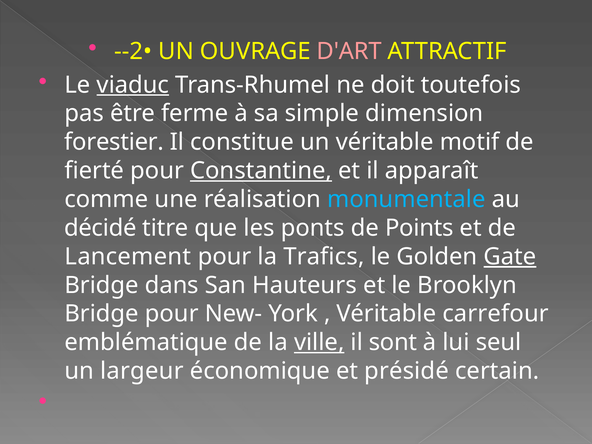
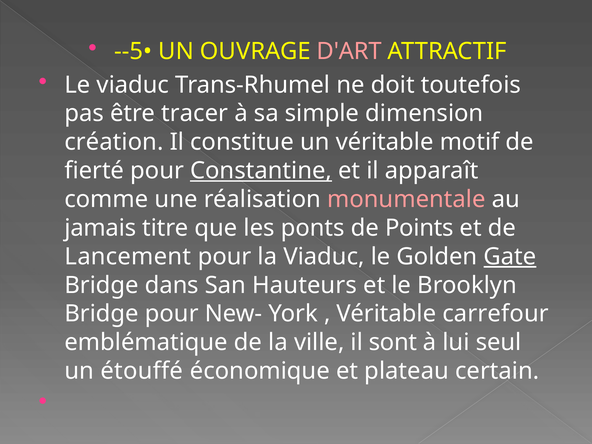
--2•: --2• -> --5•
viaduc at (133, 85) underline: present -> none
ferme: ferme -> tracer
forestier: forestier -> création
monumentale colour: light blue -> pink
décidé: décidé -> jamais
la Trafics: Trafics -> Viaduc
ville underline: present -> none
largeur: largeur -> étouffé
présidé: présidé -> plateau
